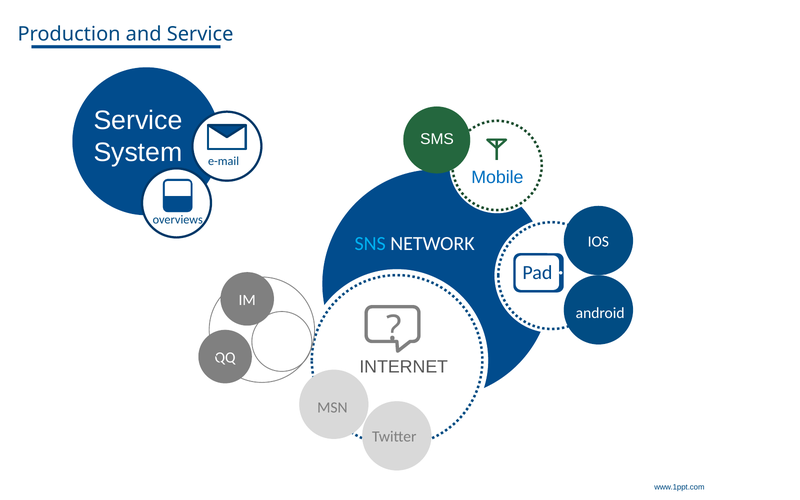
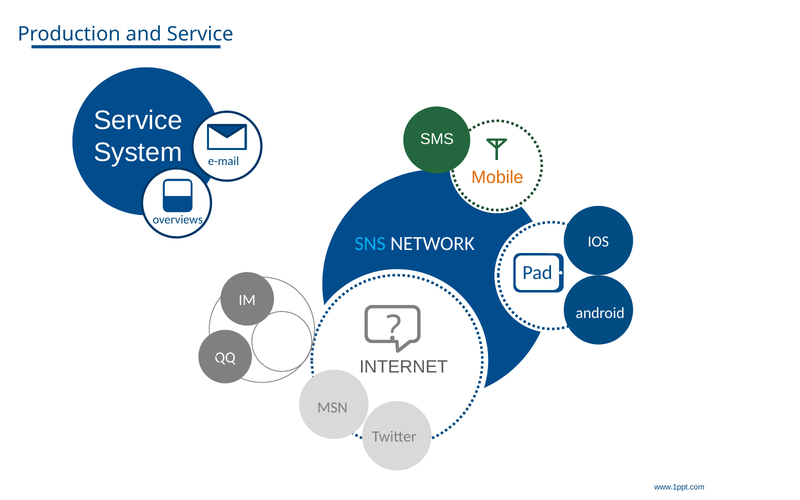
Mobile colour: blue -> orange
